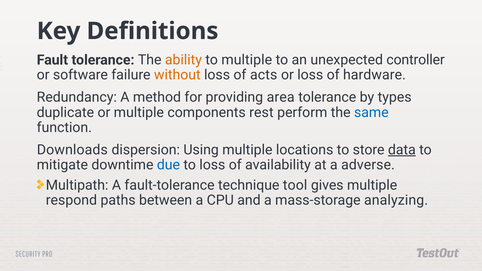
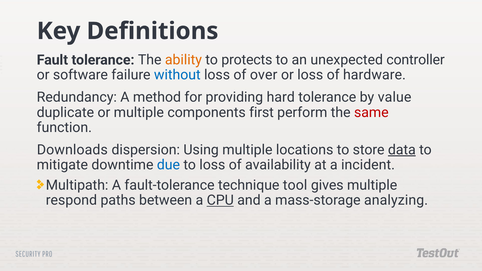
to multiple: multiple -> protects
without colour: orange -> blue
acts: acts -> over
area: area -> hard
types: types -> value
rest: rest -> first
same colour: blue -> red
adverse: adverse -> incident
CPU underline: none -> present
